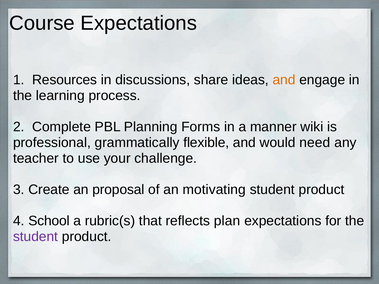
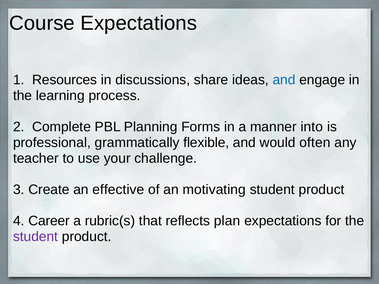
and at (284, 80) colour: orange -> blue
wiki: wiki -> into
need: need -> often
proposal: proposal -> effective
School: School -> Career
